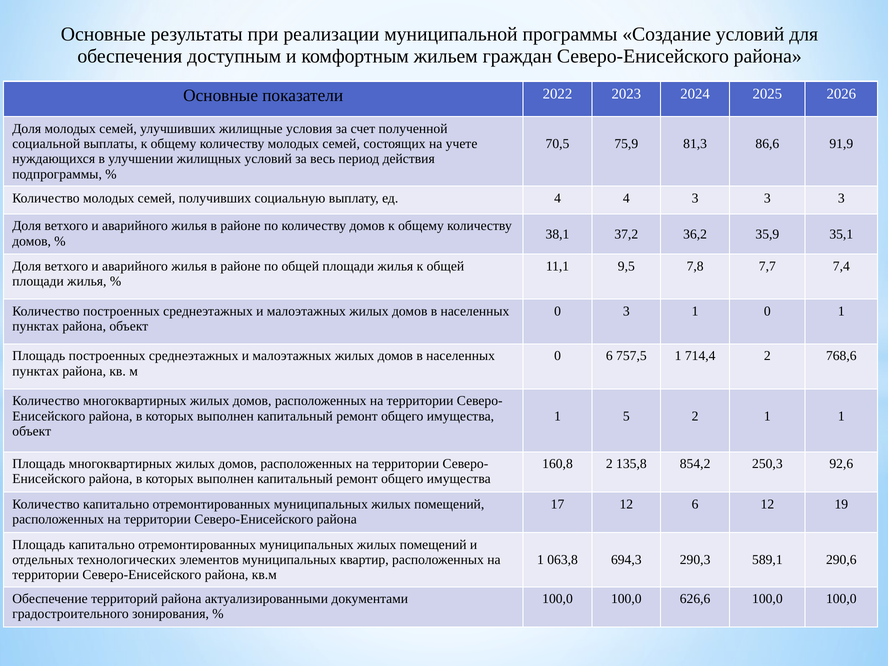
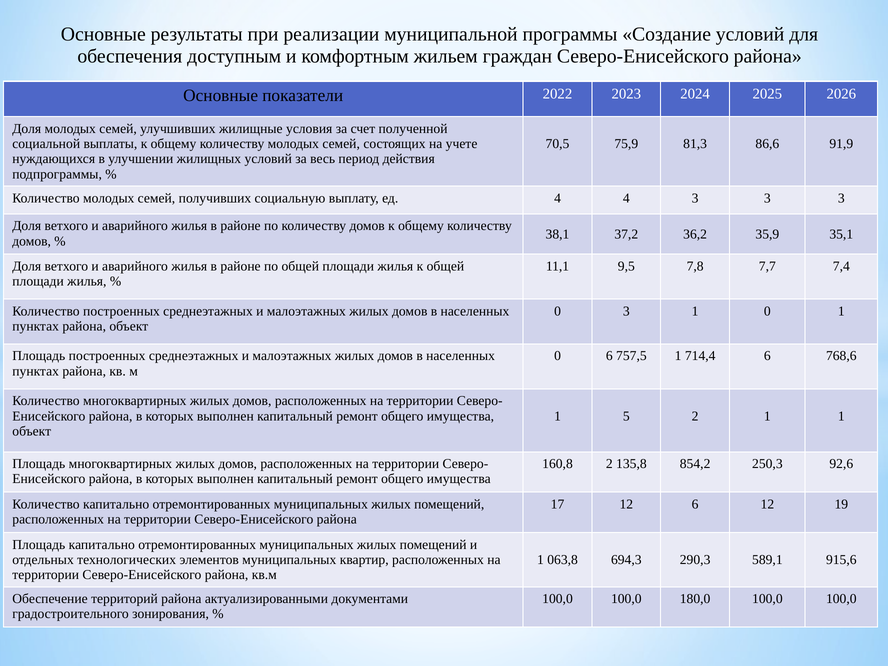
714,4 2: 2 -> 6
290,6: 290,6 -> 915,6
626,6: 626,6 -> 180,0
